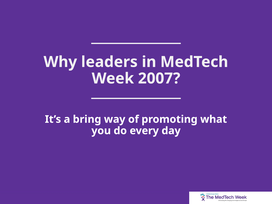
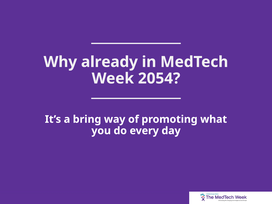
leaders: leaders -> already
2007: 2007 -> 2054
